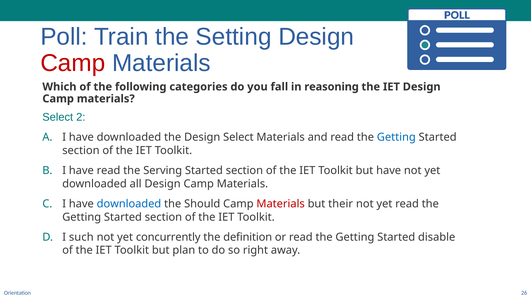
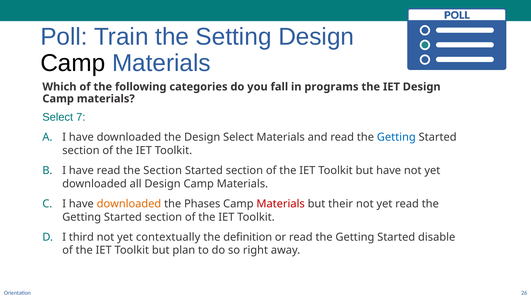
Camp at (73, 63) colour: red -> black
reasoning: reasoning -> programs
2: 2 -> 7
the Serving: Serving -> Section
downloaded at (129, 204) colour: blue -> orange
Should: Should -> Phases
such: such -> third
concurrently: concurrently -> contextually
